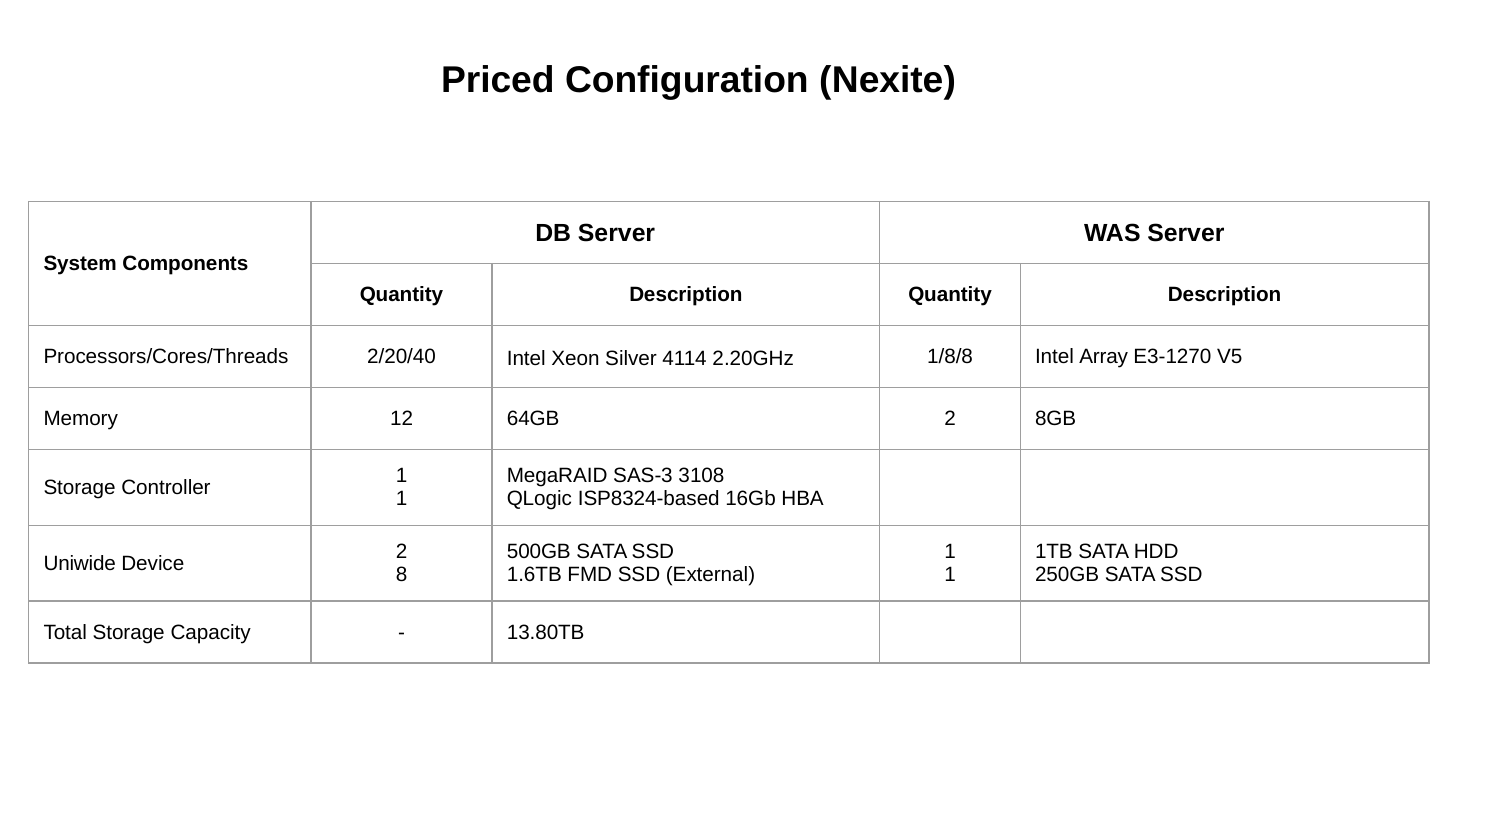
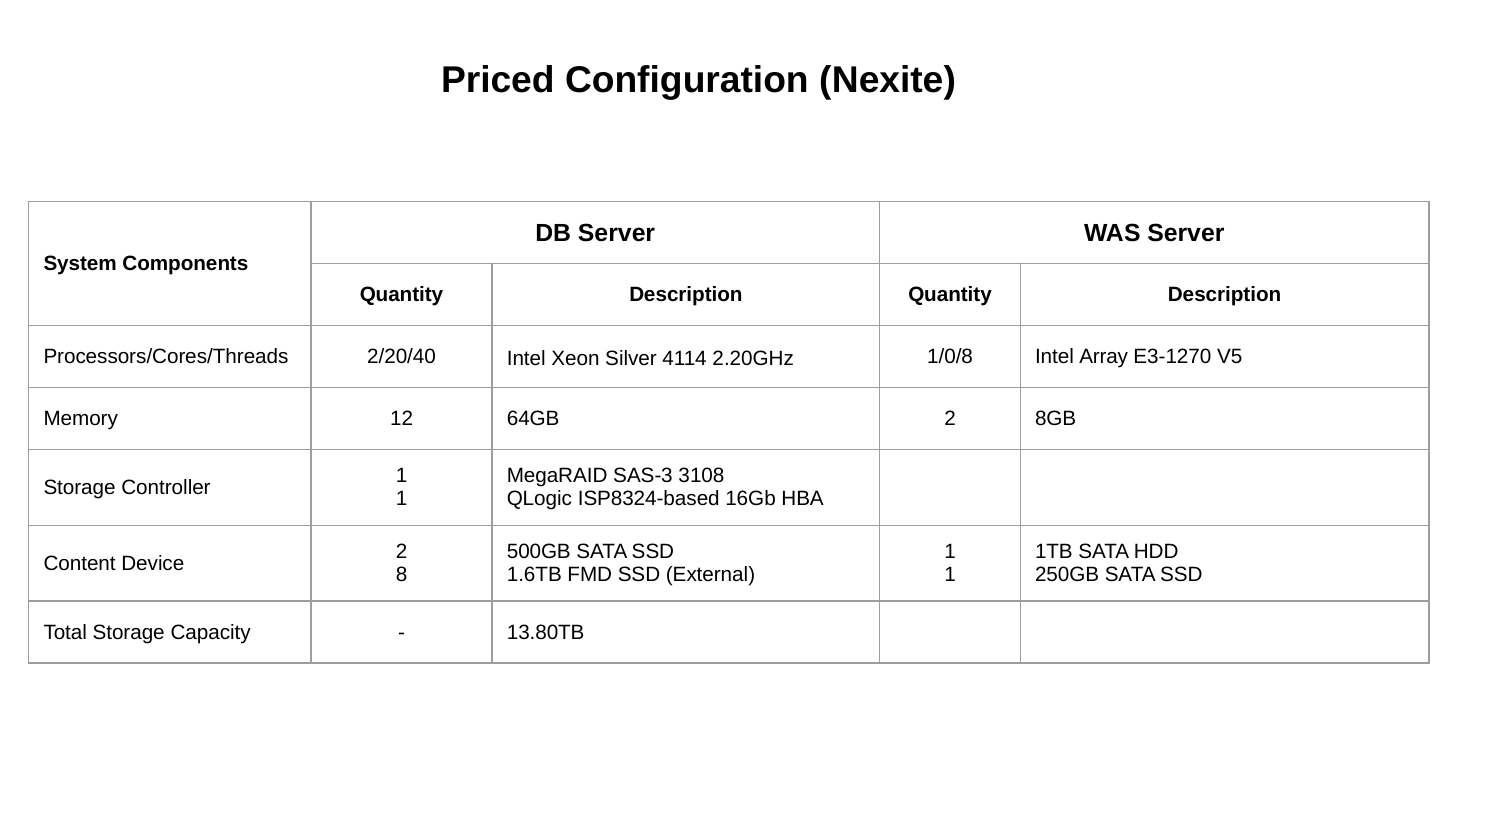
1/8/8: 1/8/8 -> 1/0/8
Uniwide: Uniwide -> Content
